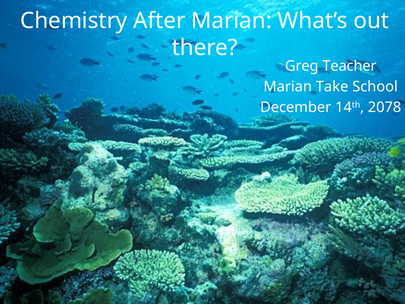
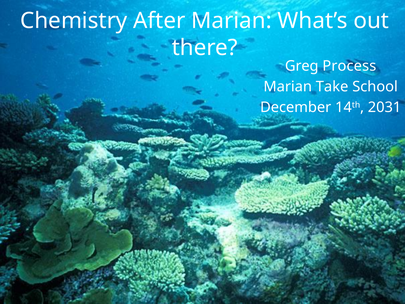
Teacher: Teacher -> Process
2078: 2078 -> 2031
